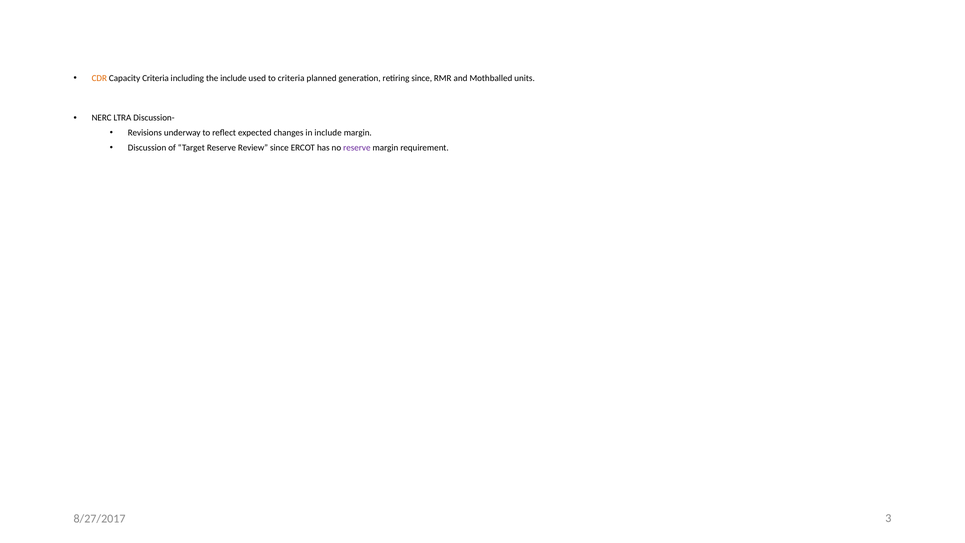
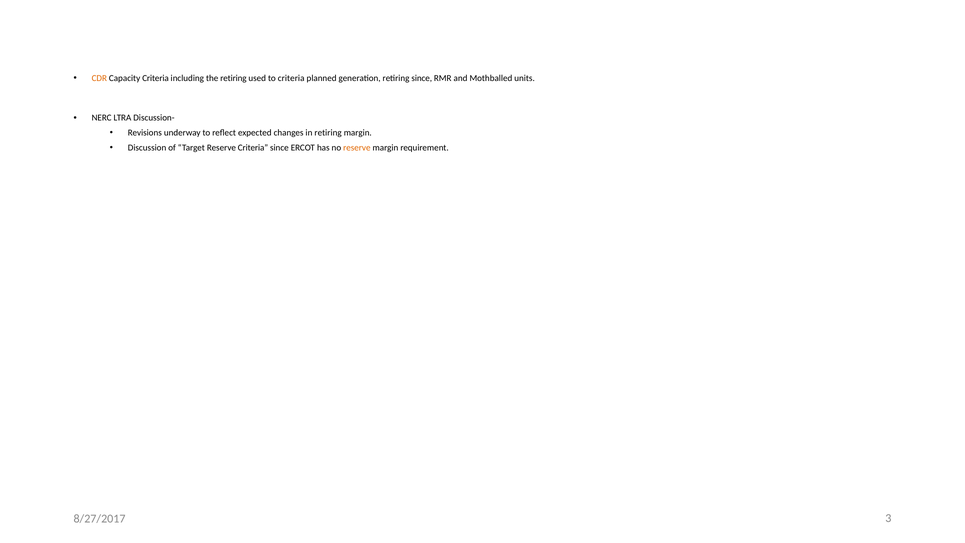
the include: include -> retiring
in include: include -> retiring
Reserve Review: Review -> Criteria
reserve at (357, 147) colour: purple -> orange
